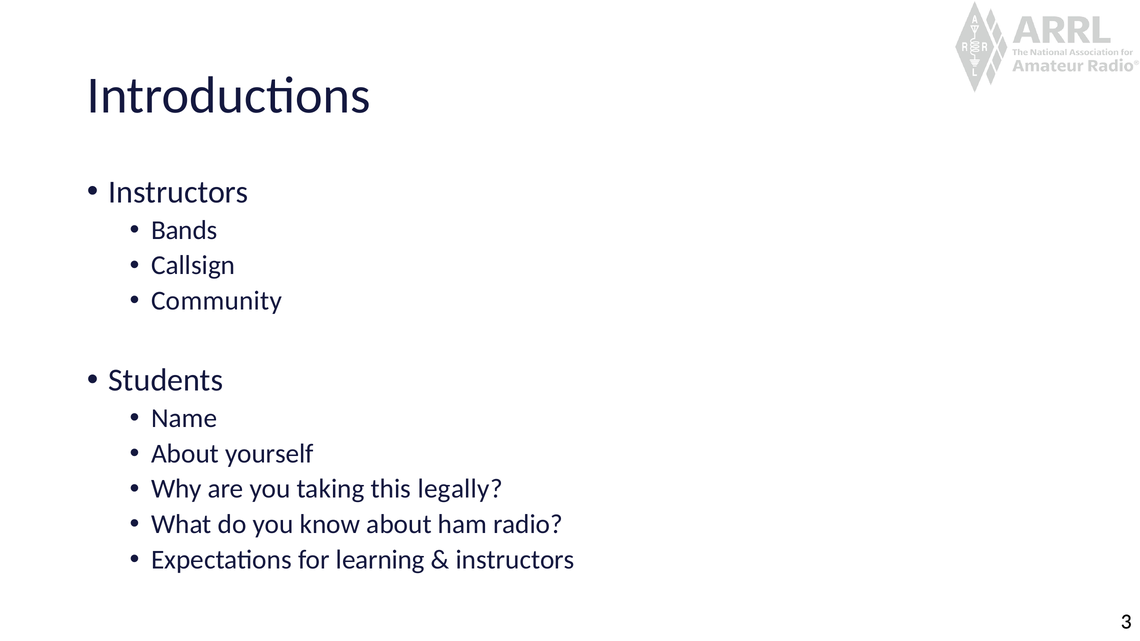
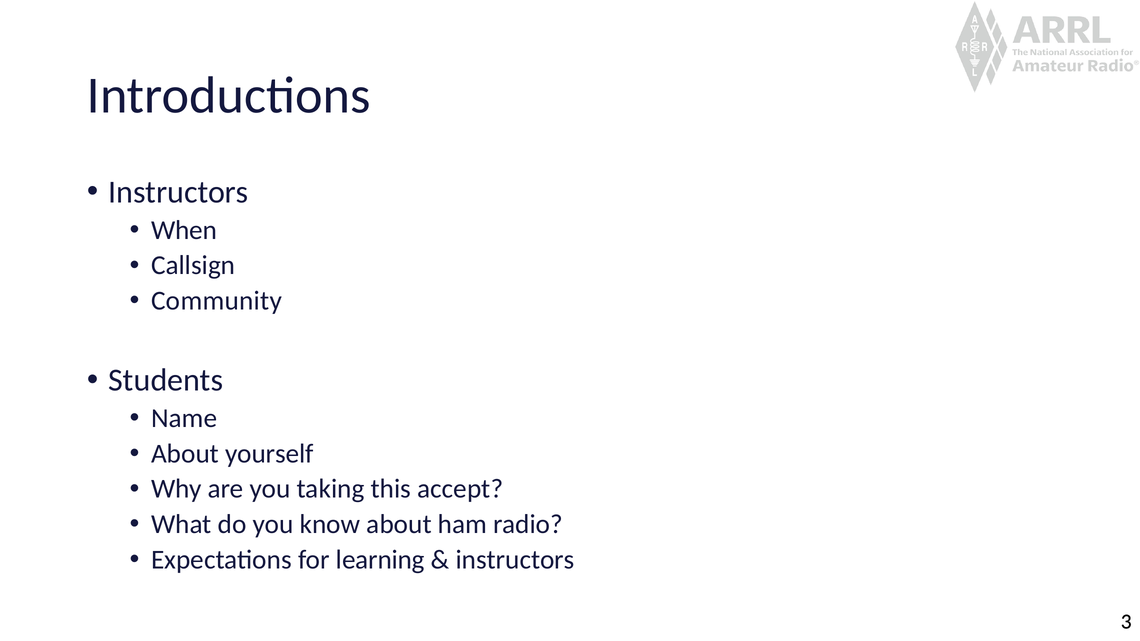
Bands: Bands -> When
legally: legally -> accept
